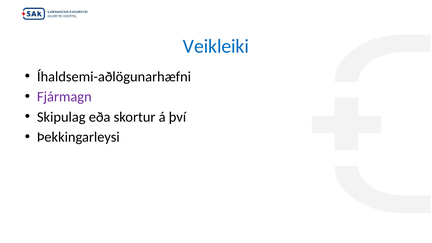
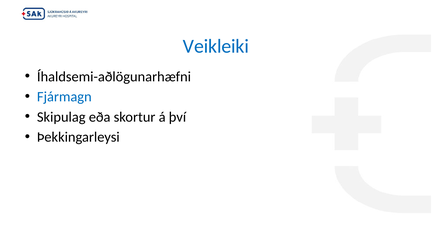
Fjármagn colour: purple -> blue
